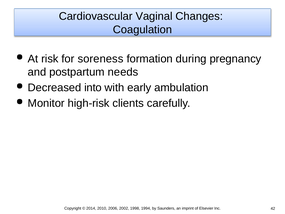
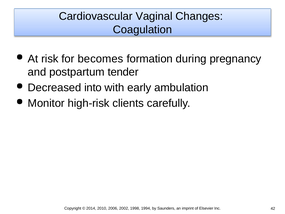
soreness: soreness -> becomes
needs: needs -> tender
